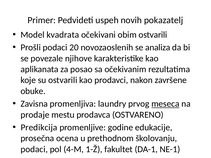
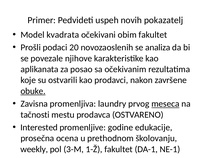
obim ostvarili: ostvarili -> fakultet
obuke underline: none -> present
prodaje: prodaje -> tačnosti
Predikcija: Predikcija -> Interested
podaci at (34, 149): podaci -> weekly
4-M: 4-M -> 3-M
